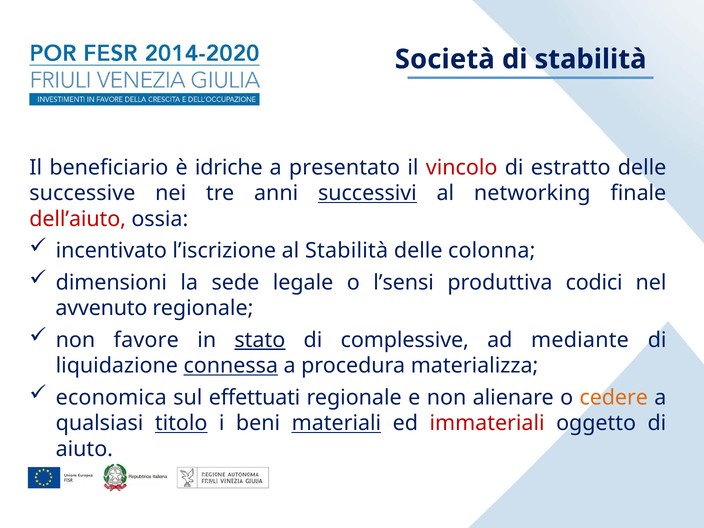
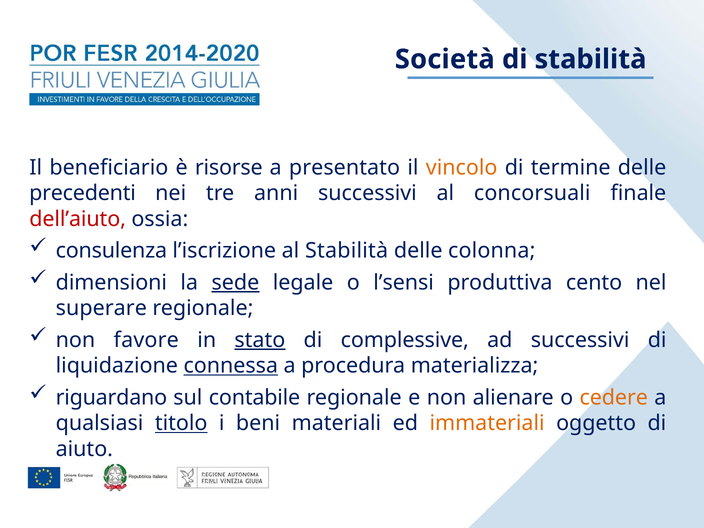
idriche: idriche -> risorse
vincolo colour: red -> orange
estratto: estratto -> termine
successive: successive -> precedenti
successivi at (367, 193) underline: present -> none
networking: networking -> concorsuali
incentivato: incentivato -> consulenza
sede underline: none -> present
codici: codici -> cento
avvenuto: avvenuto -> superare
ad mediante: mediante -> successivi
economica: economica -> riguardano
effettuati: effettuati -> contabile
materiali underline: present -> none
immateriali colour: red -> orange
